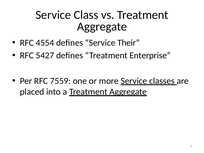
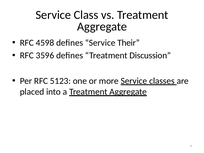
4554: 4554 -> 4598
5427: 5427 -> 3596
Enterprise: Enterprise -> Discussion
7559: 7559 -> 5123
